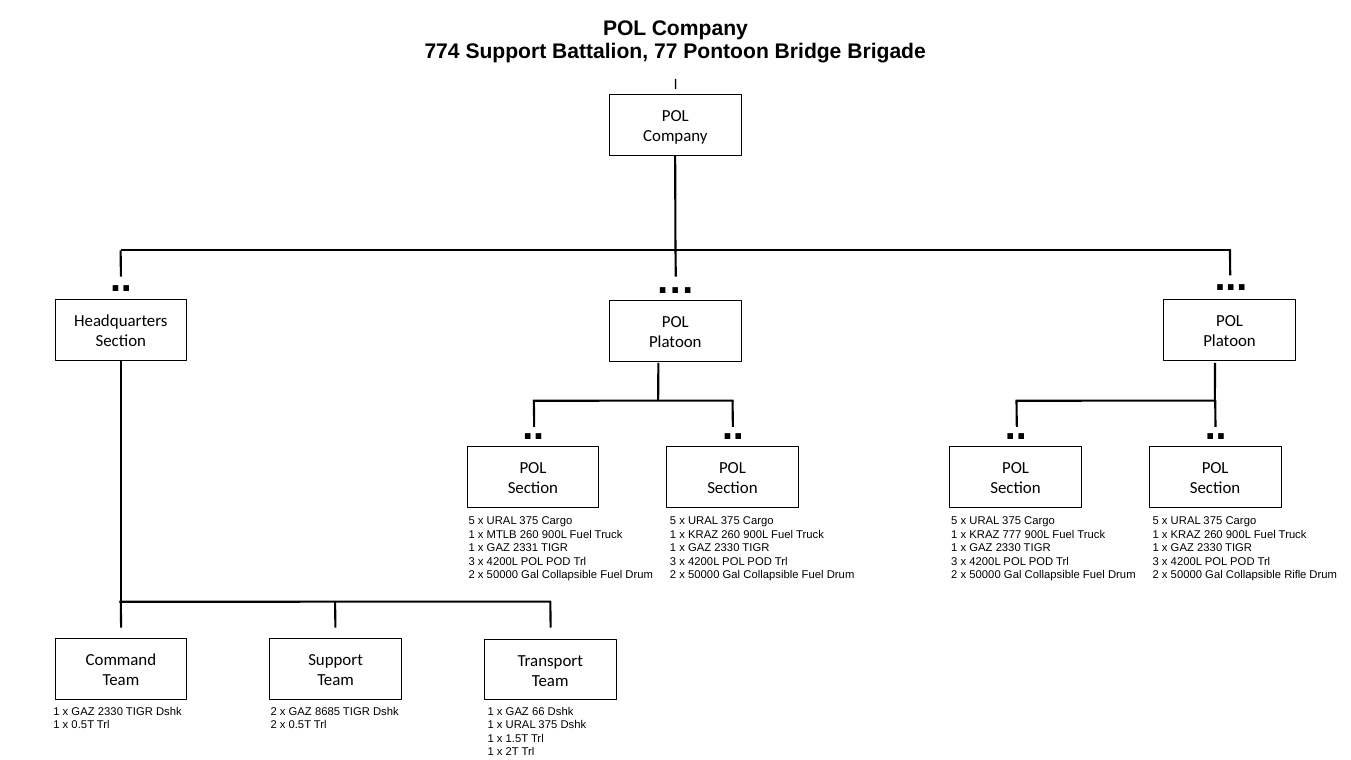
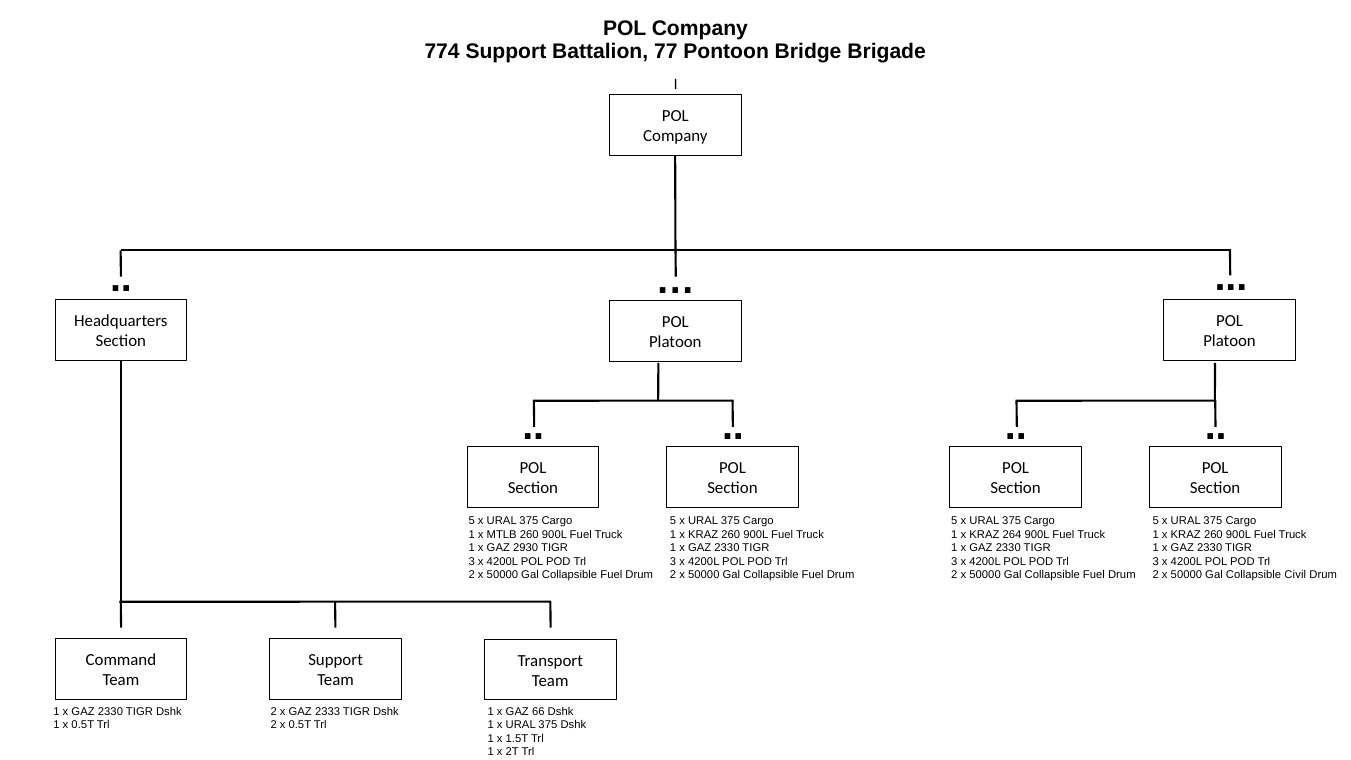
777: 777 -> 264
2331: 2331 -> 2930
Rifle: Rifle -> Civil
8685: 8685 -> 2333
